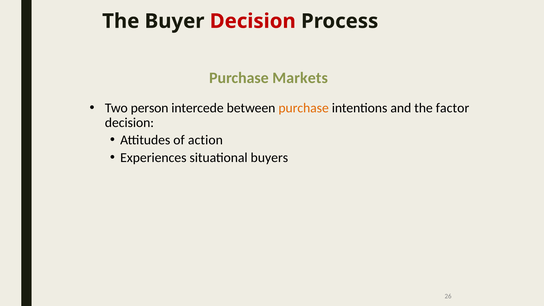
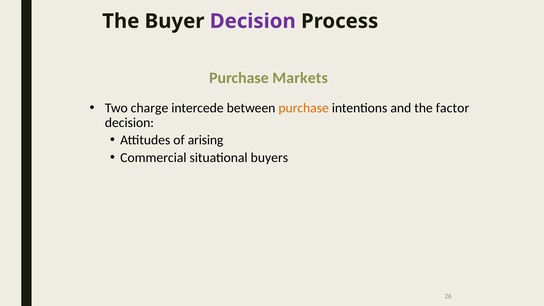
Decision at (253, 21) colour: red -> purple
person: person -> charge
action: action -> arising
Experiences: Experiences -> Commercial
